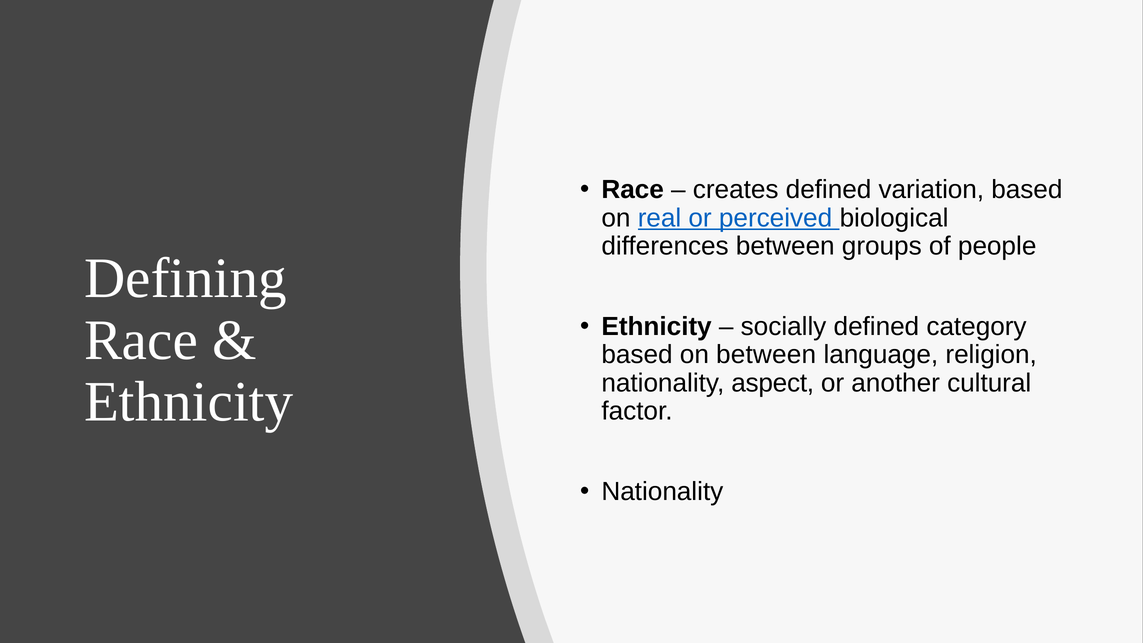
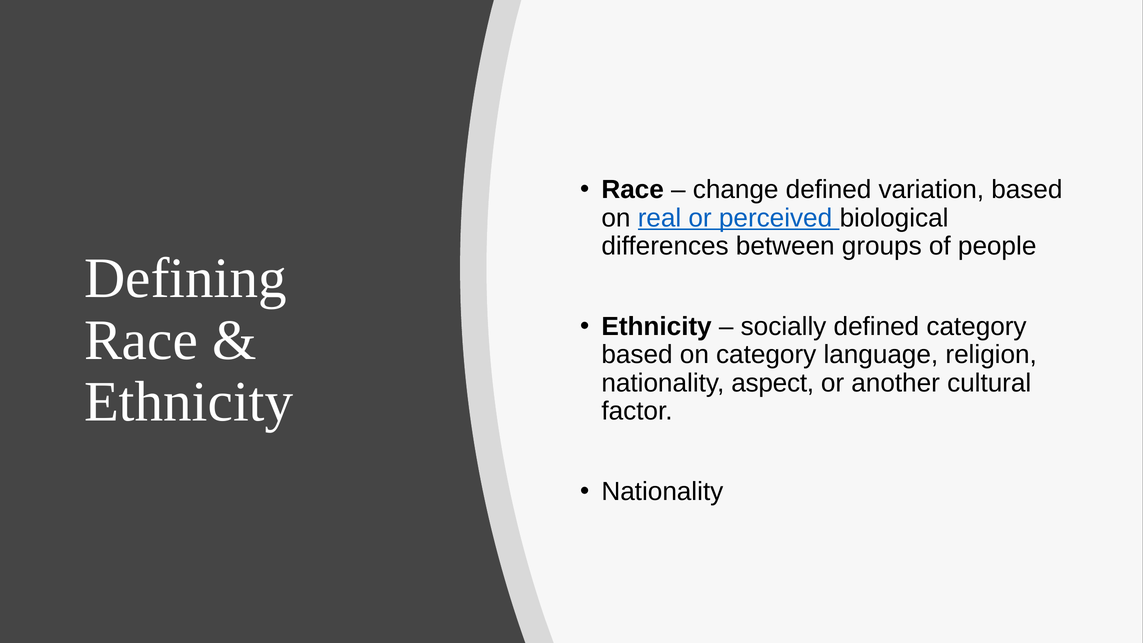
creates: creates -> change
on between: between -> category
